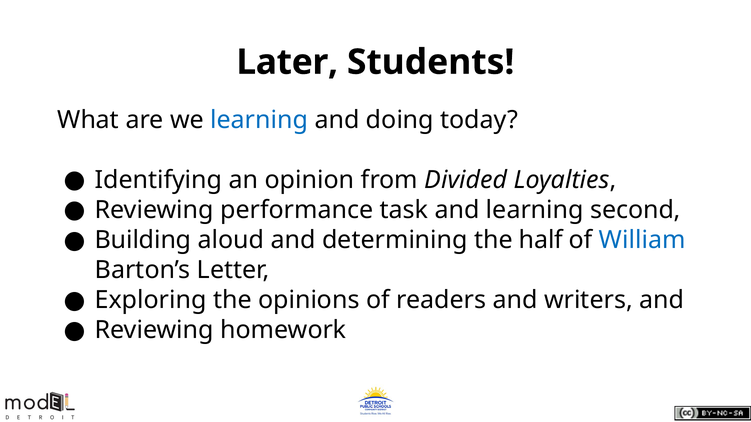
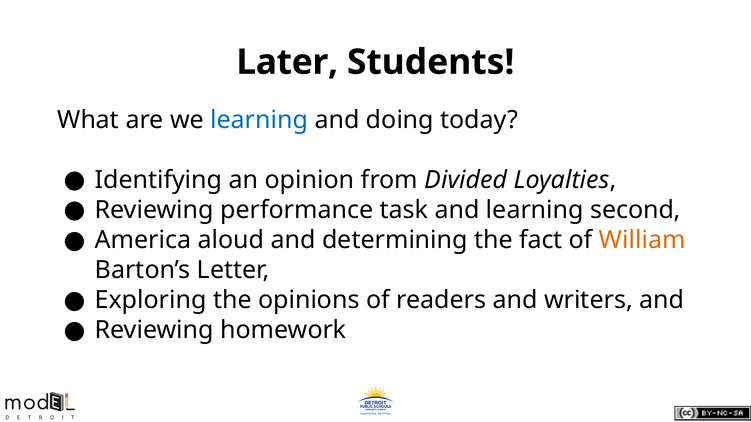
Building: Building -> America
half: half -> fact
William colour: blue -> orange
